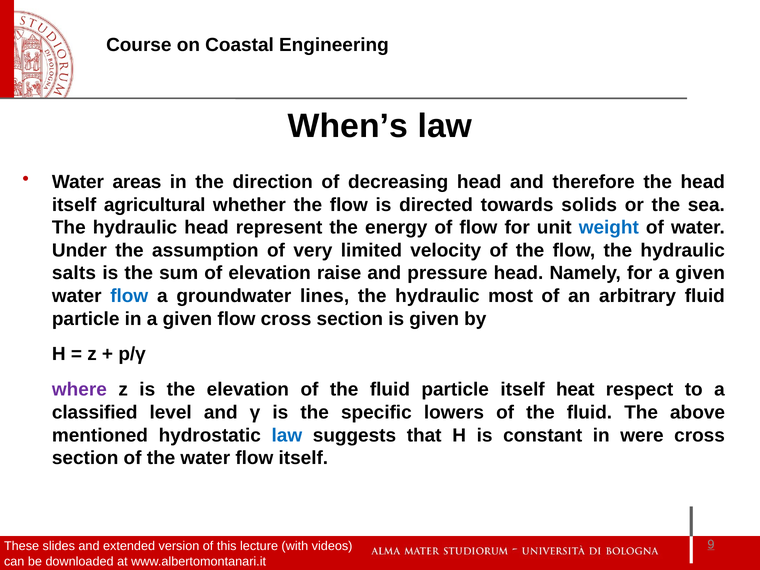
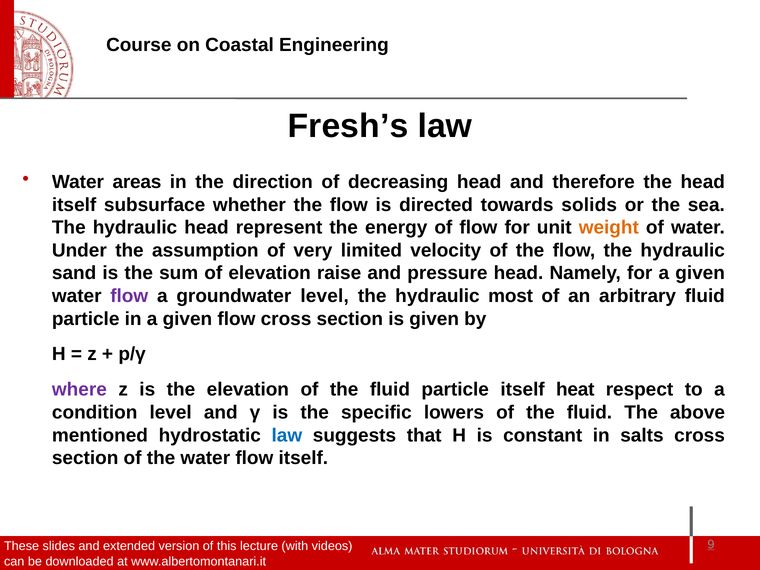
When’s: When’s -> Fresh’s
agricultural: agricultural -> subsurface
weight colour: blue -> orange
salts: salts -> sand
flow at (129, 296) colour: blue -> purple
groundwater lines: lines -> level
classified: classified -> condition
were: were -> salts
